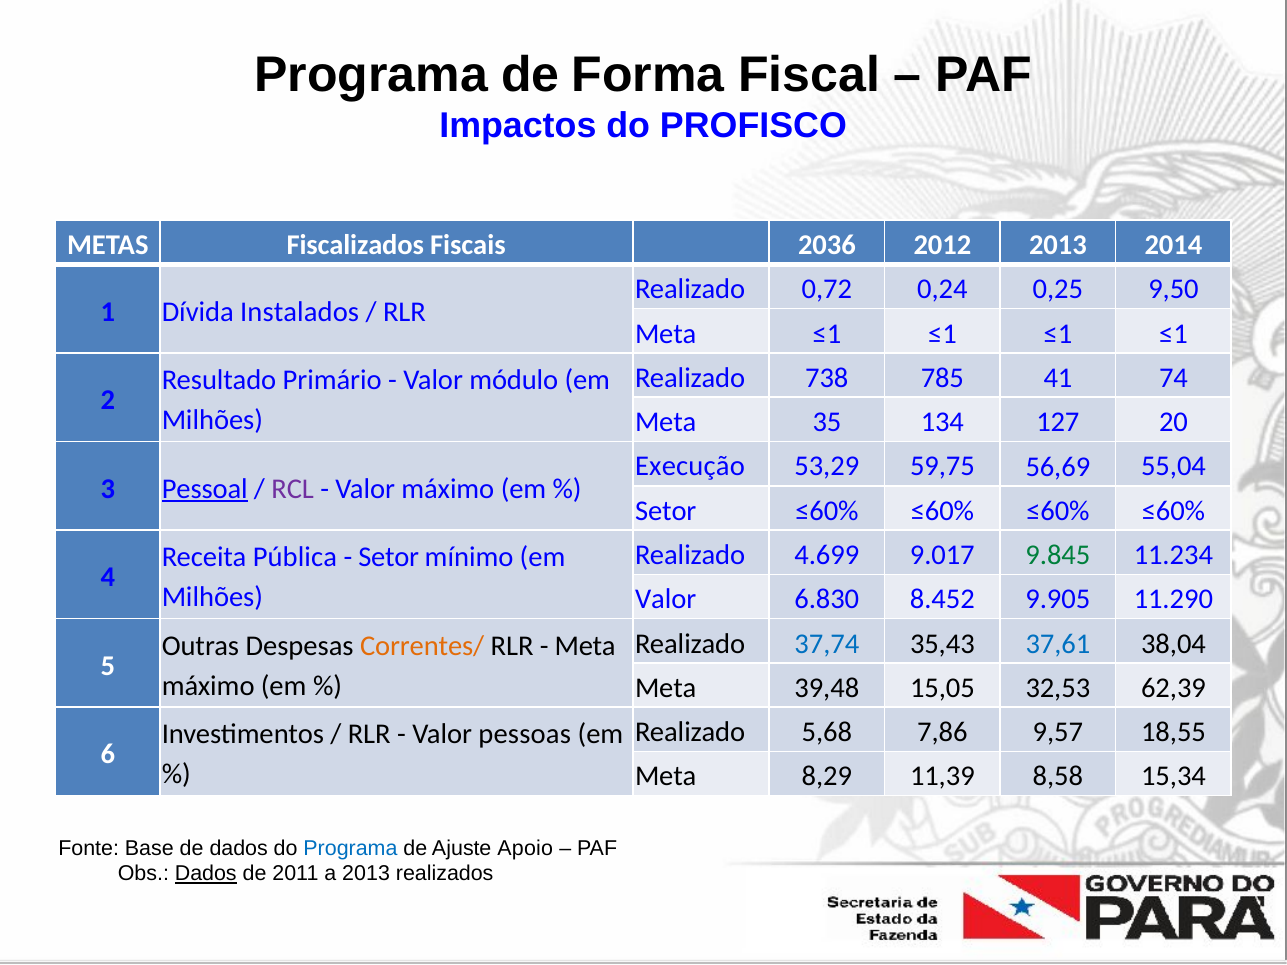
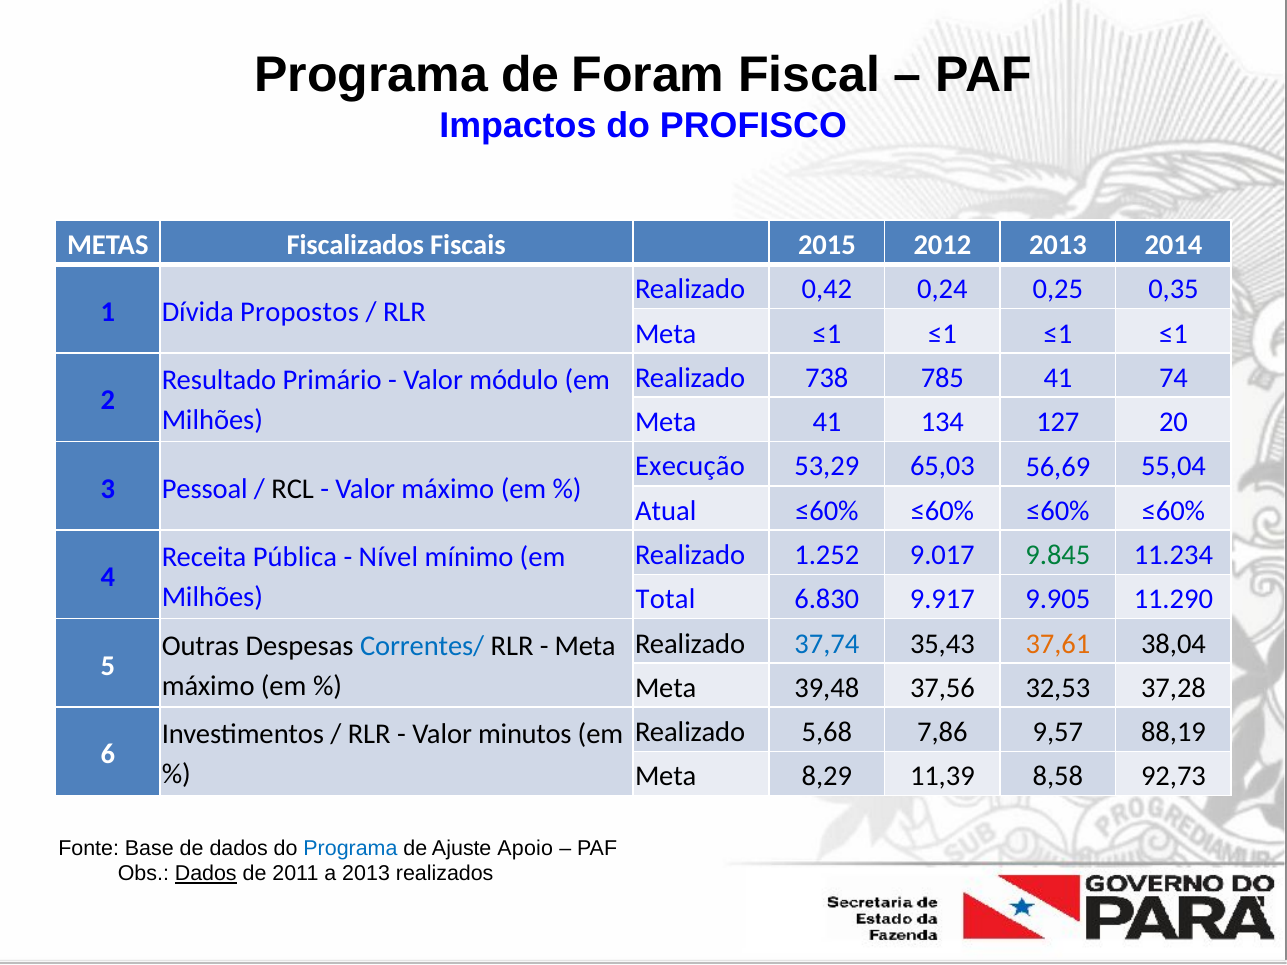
Forma: Forma -> Foram
2036: 2036 -> 2015
0,72: 0,72 -> 0,42
9,50: 9,50 -> 0,35
Instalados: Instalados -> Propostos
Meta 35: 35 -> 41
59,75: 59,75 -> 65,03
Pessoal underline: present -> none
RCL colour: purple -> black
Setor at (666, 511): Setor -> Atual
4.699: 4.699 -> 1.252
Setor at (389, 557): Setor -> Nível
Valor at (666, 600): Valor -> Total
8.452: 8.452 -> 9.917
37,61 colour: blue -> orange
Correntes/ colour: orange -> blue
15,05: 15,05 -> 37,56
62,39: 62,39 -> 37,28
18,55: 18,55 -> 88,19
pessoas: pessoas -> minutos
15,34: 15,34 -> 92,73
